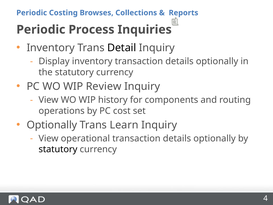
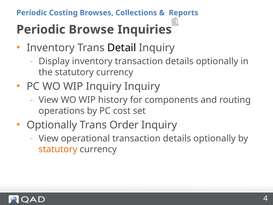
Process: Process -> Browse
WIP Review: Review -> Inquiry
Learn: Learn -> Order
statutory at (58, 149) colour: black -> orange
